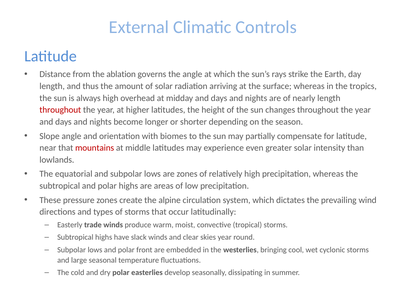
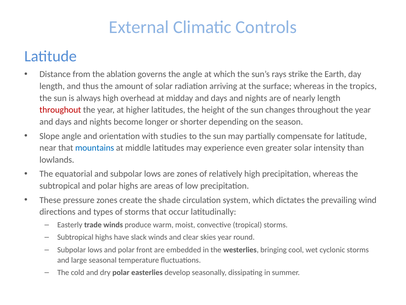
biomes: biomes -> studies
mountains colour: red -> blue
alpine: alpine -> shade
